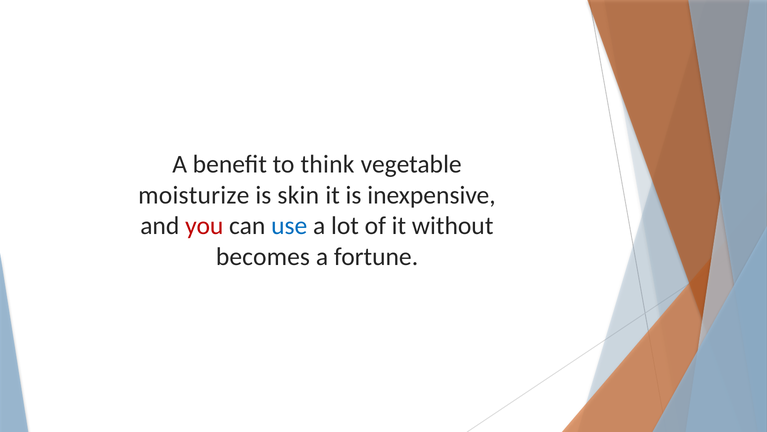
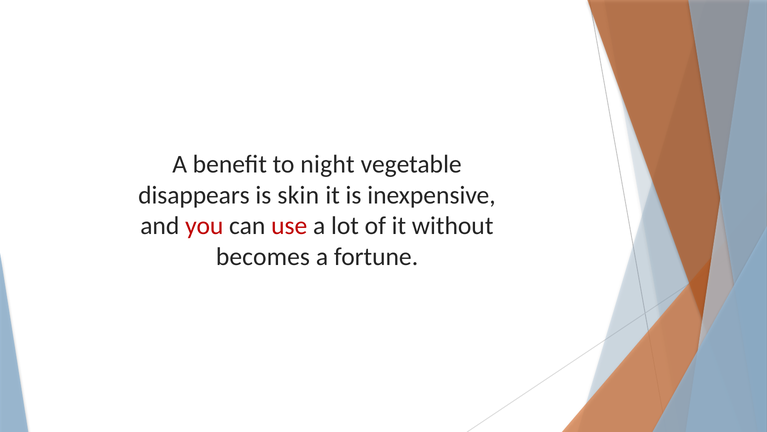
think: think -> night
moisturize: moisturize -> disappears
use colour: blue -> red
